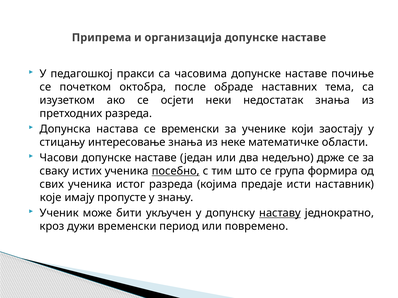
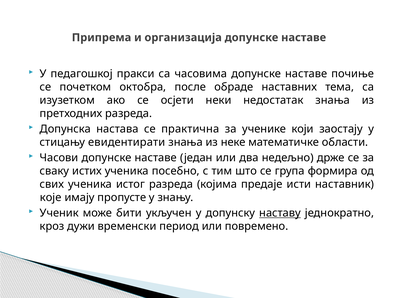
се временски: временски -> практична
интересовање: интересовање -> евидентирати
посебно underline: present -> none
